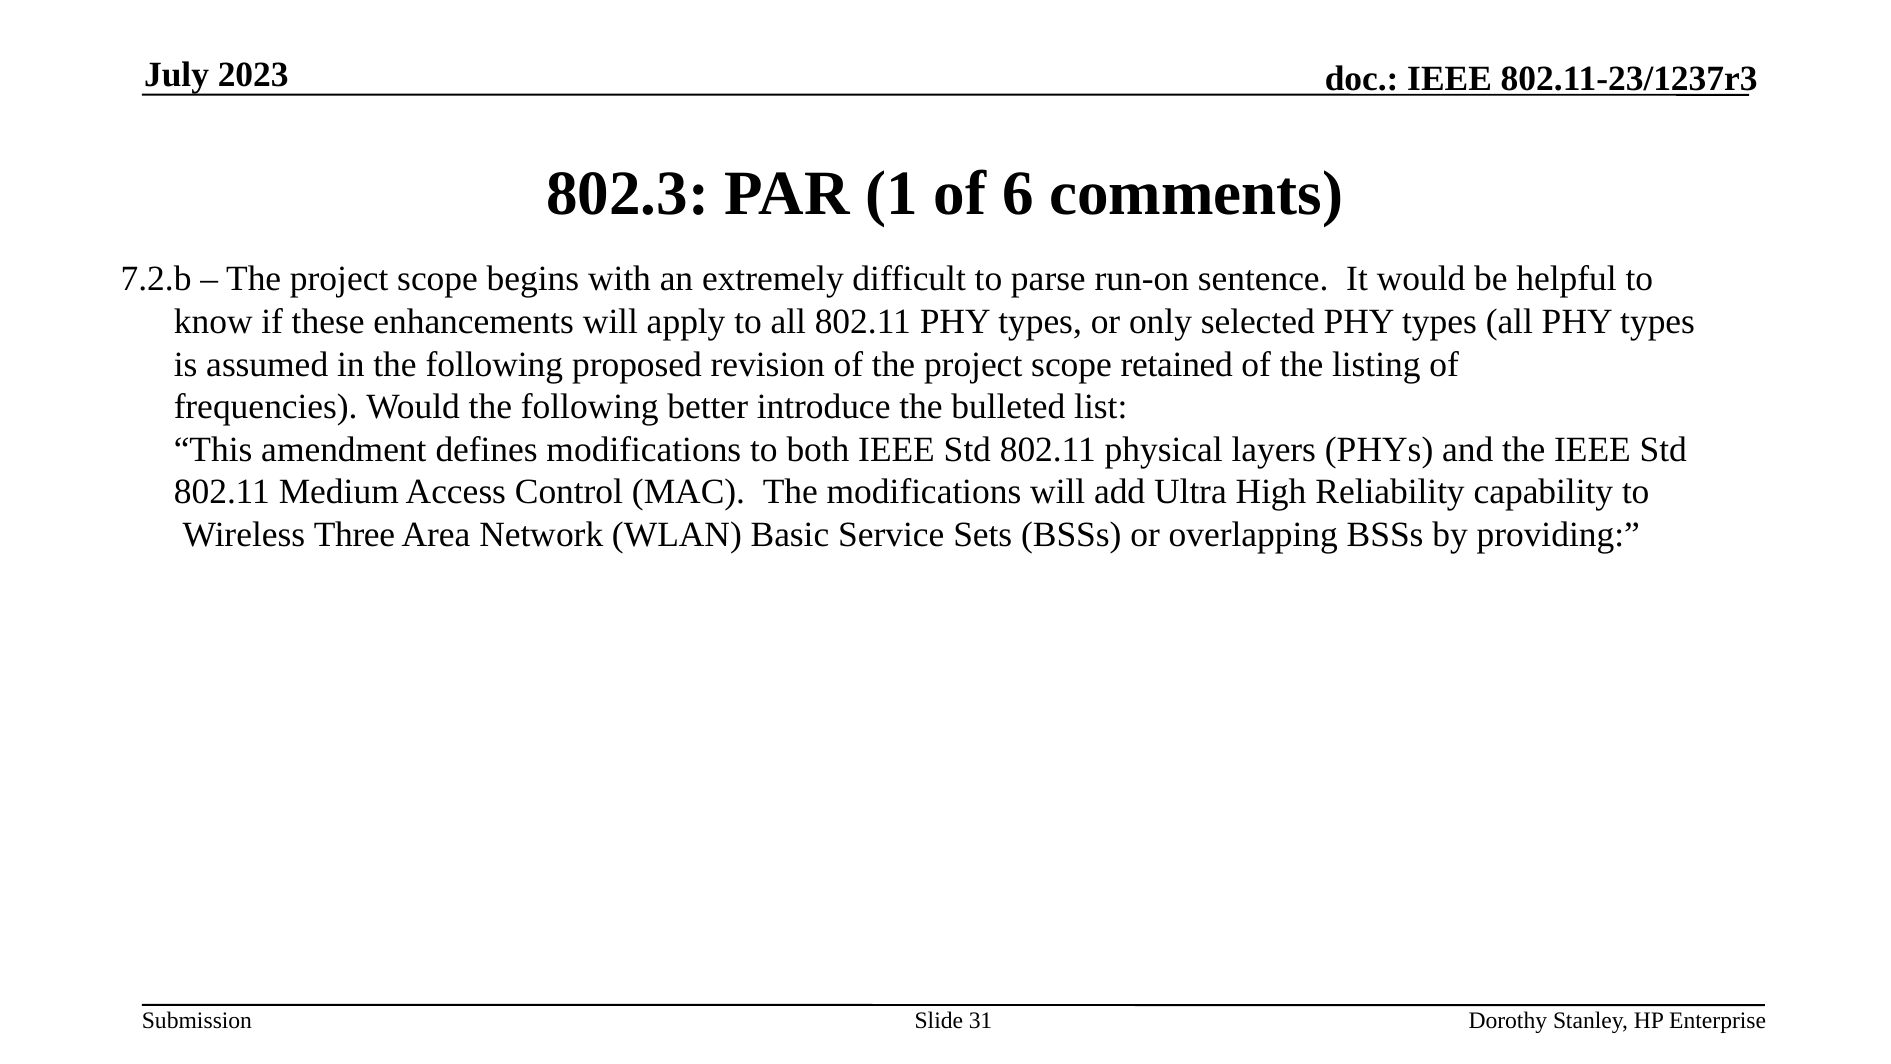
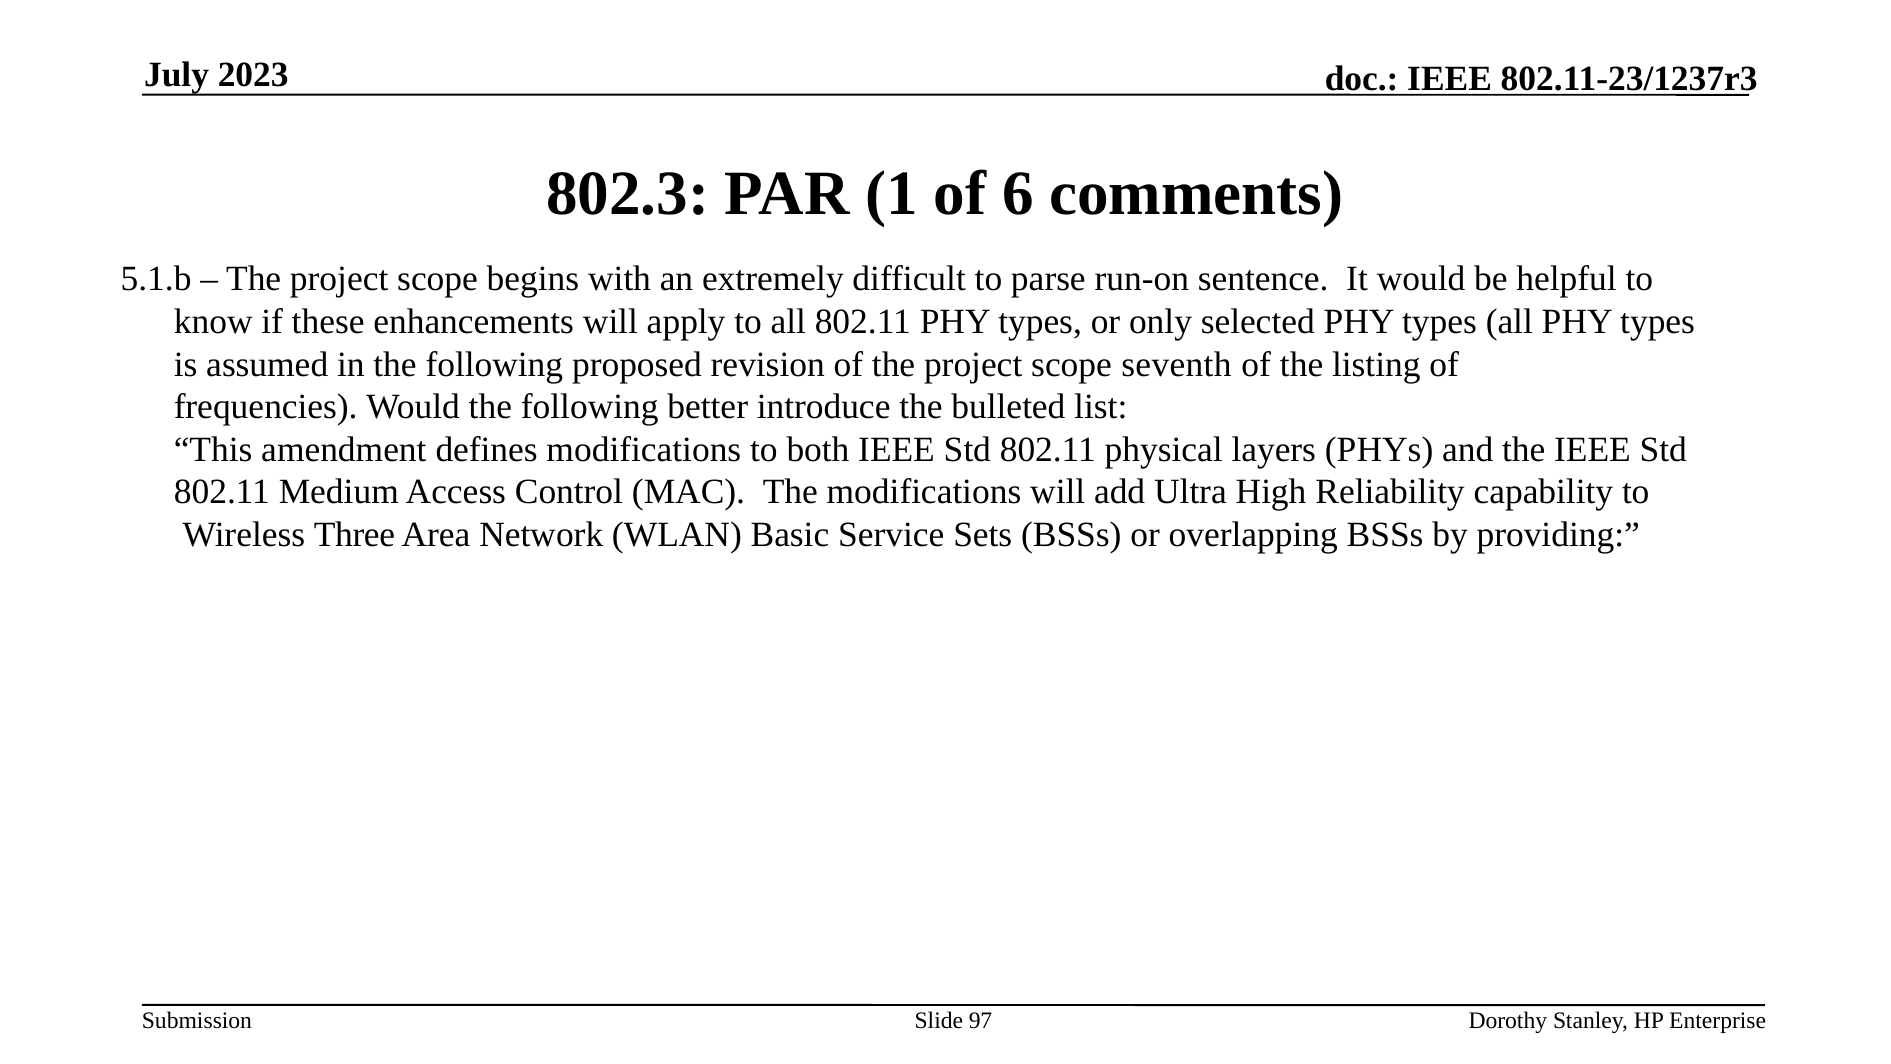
7.2.b: 7.2.b -> 5.1.b
retained: retained -> seventh
31: 31 -> 97
